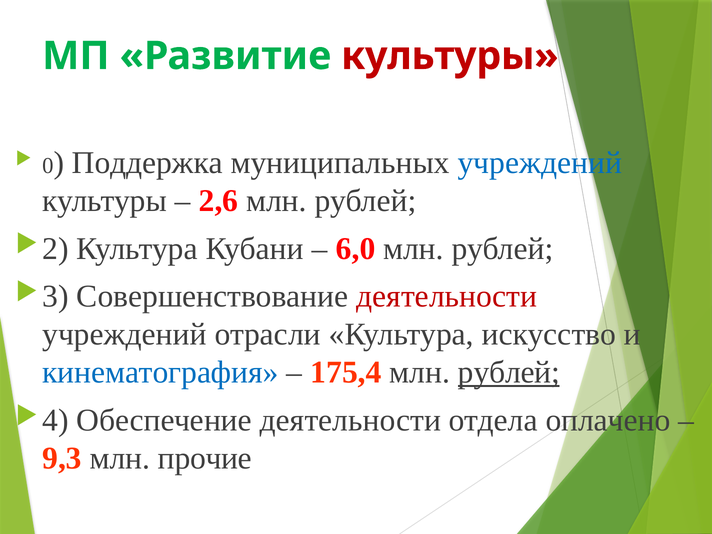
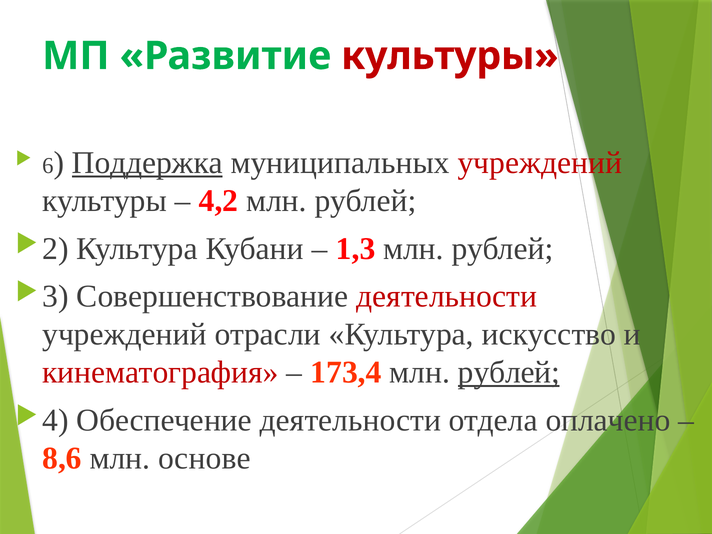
0: 0 -> 6
Поддержка underline: none -> present
учреждений at (540, 163) colour: blue -> red
2,6: 2,6 -> 4,2
6,0: 6,0 -> 1,3
кинематография colour: blue -> red
175,4: 175,4 -> 173,4
9,3: 9,3 -> 8,6
прочие: прочие -> основе
